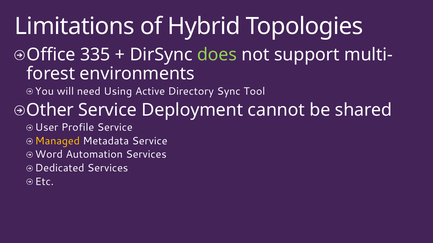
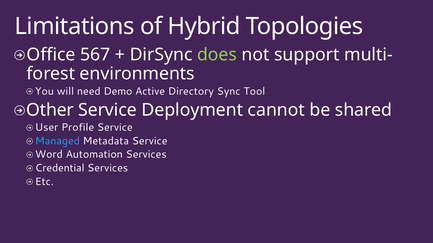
335: 335 -> 567
Using: Using -> Demo
Managed colour: yellow -> light blue
Dedicated: Dedicated -> Credential
